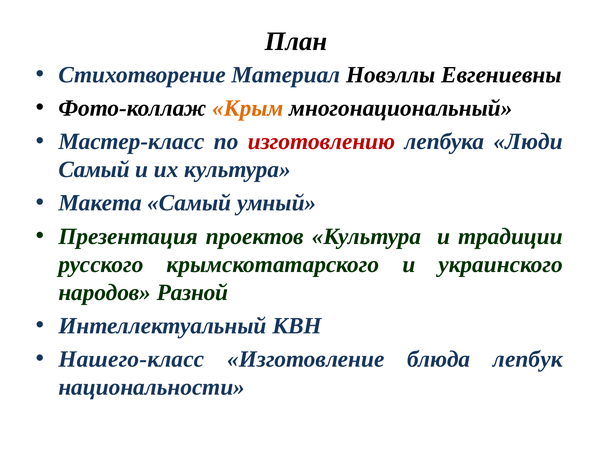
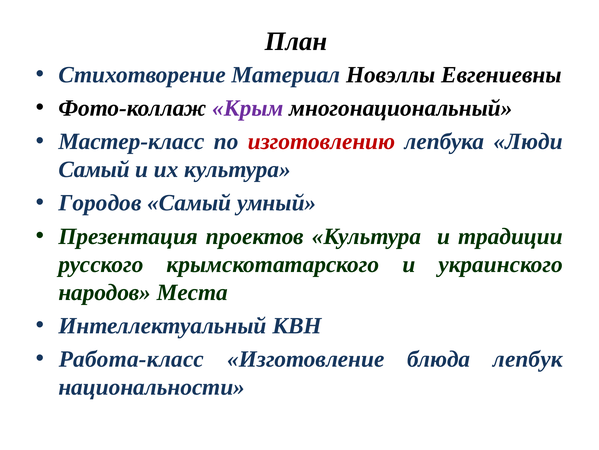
Крым colour: orange -> purple
Макета: Макета -> Городов
Разной: Разной -> Места
Нашего-класс: Нашего-класс -> Работа-класс
